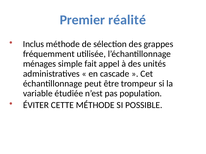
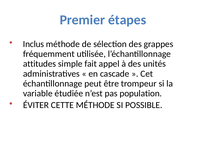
réalité: réalité -> étapes
ménages: ménages -> attitudes
